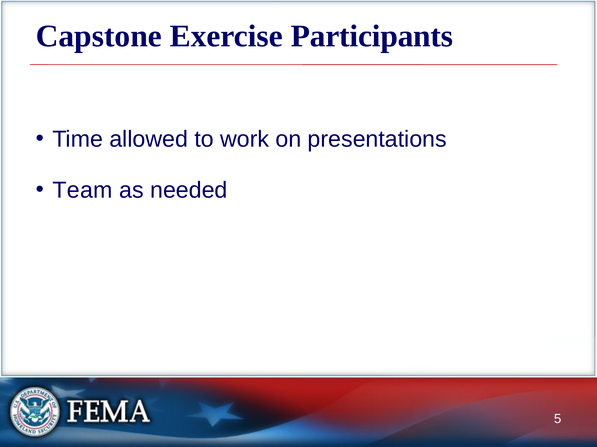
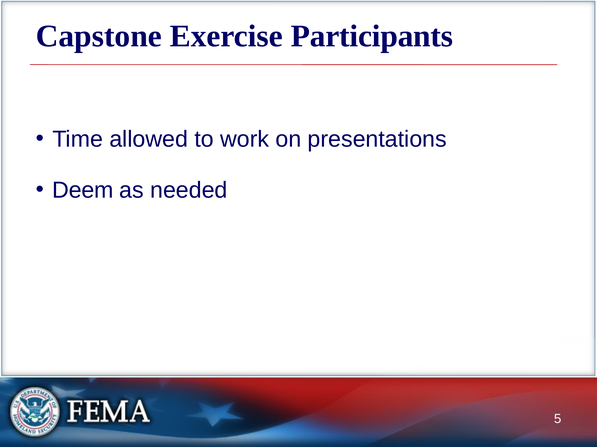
Team: Team -> Deem
